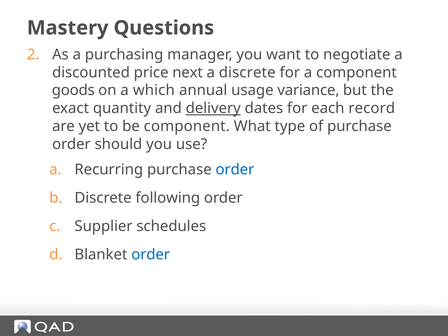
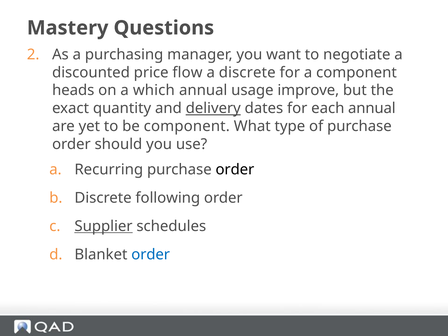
next: next -> flow
goods: goods -> heads
variance: variance -> improve
each record: record -> annual
order at (235, 170) colour: blue -> black
Supplier underline: none -> present
